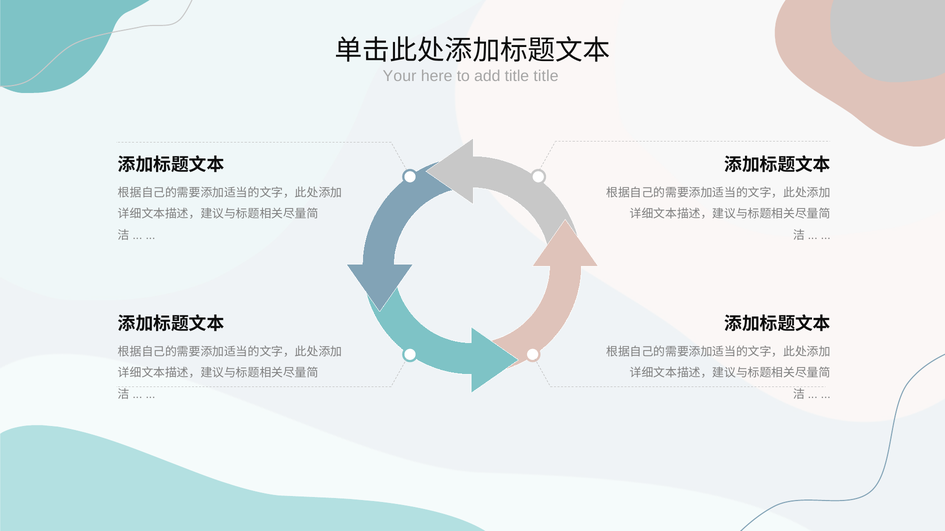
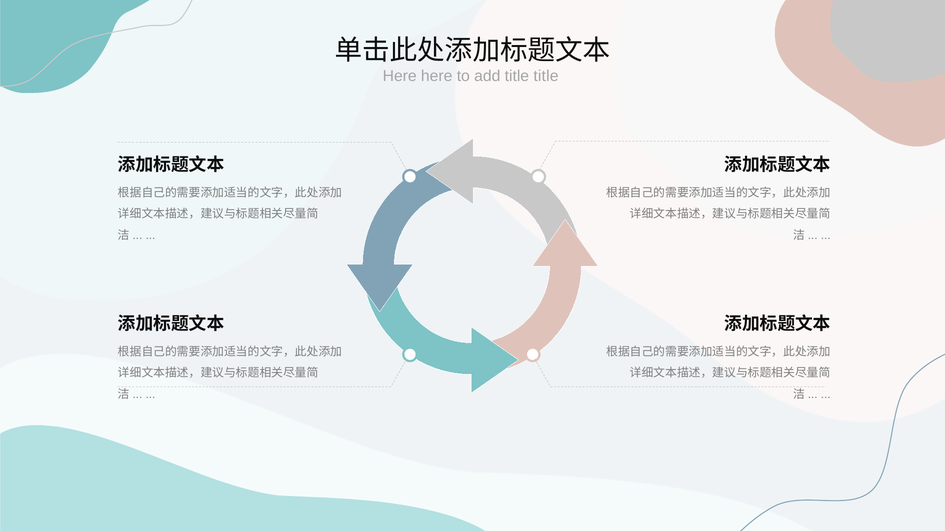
Your at (400, 76): Your -> Here
